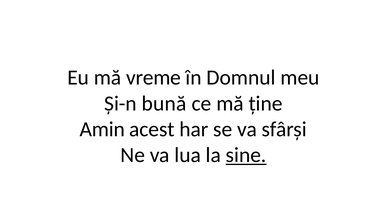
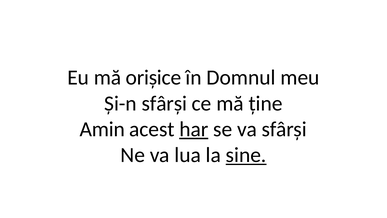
vreme: vreme -> orișice
Și-n bună: bună -> sfârși
har underline: none -> present
